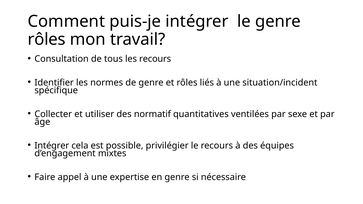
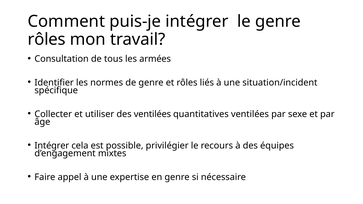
les recours: recours -> armées
des normatif: normatif -> ventilées
